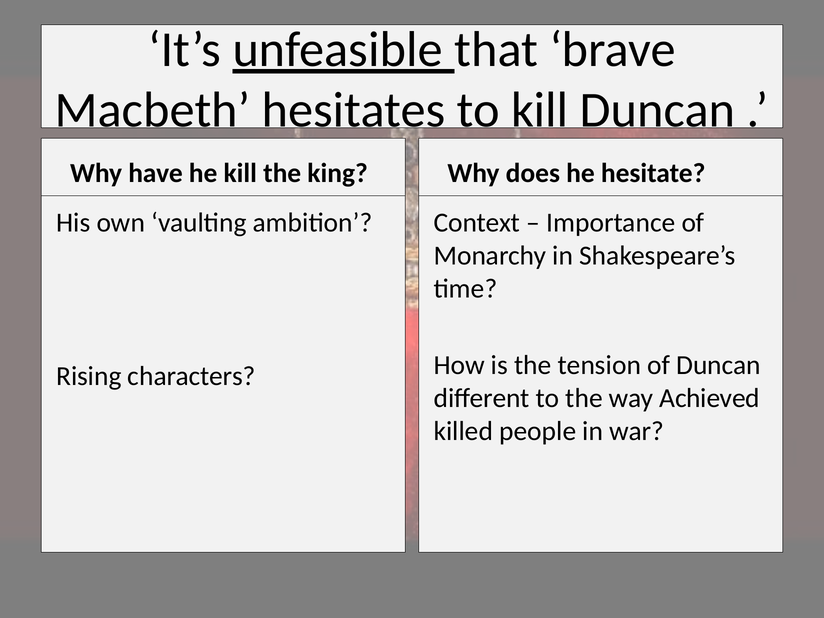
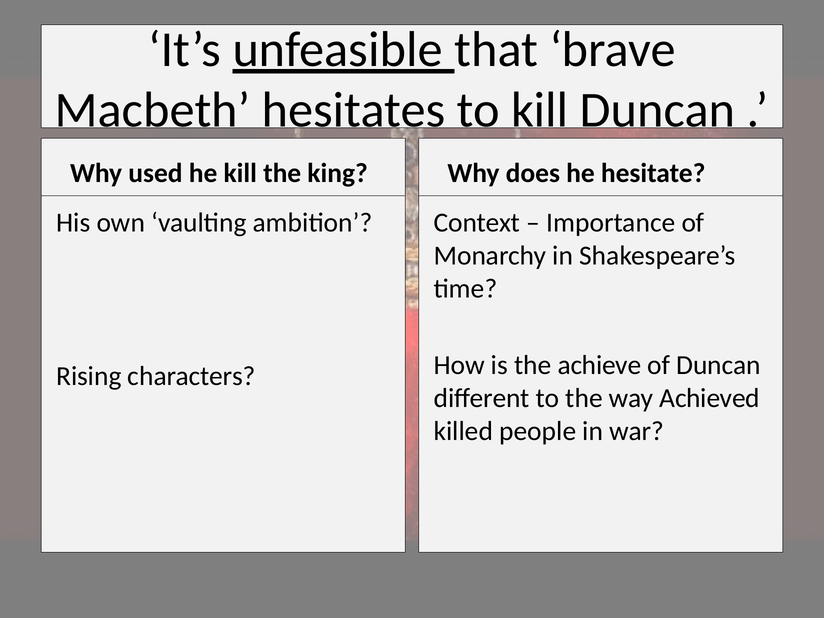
have: have -> used
tension: tension -> achieve
